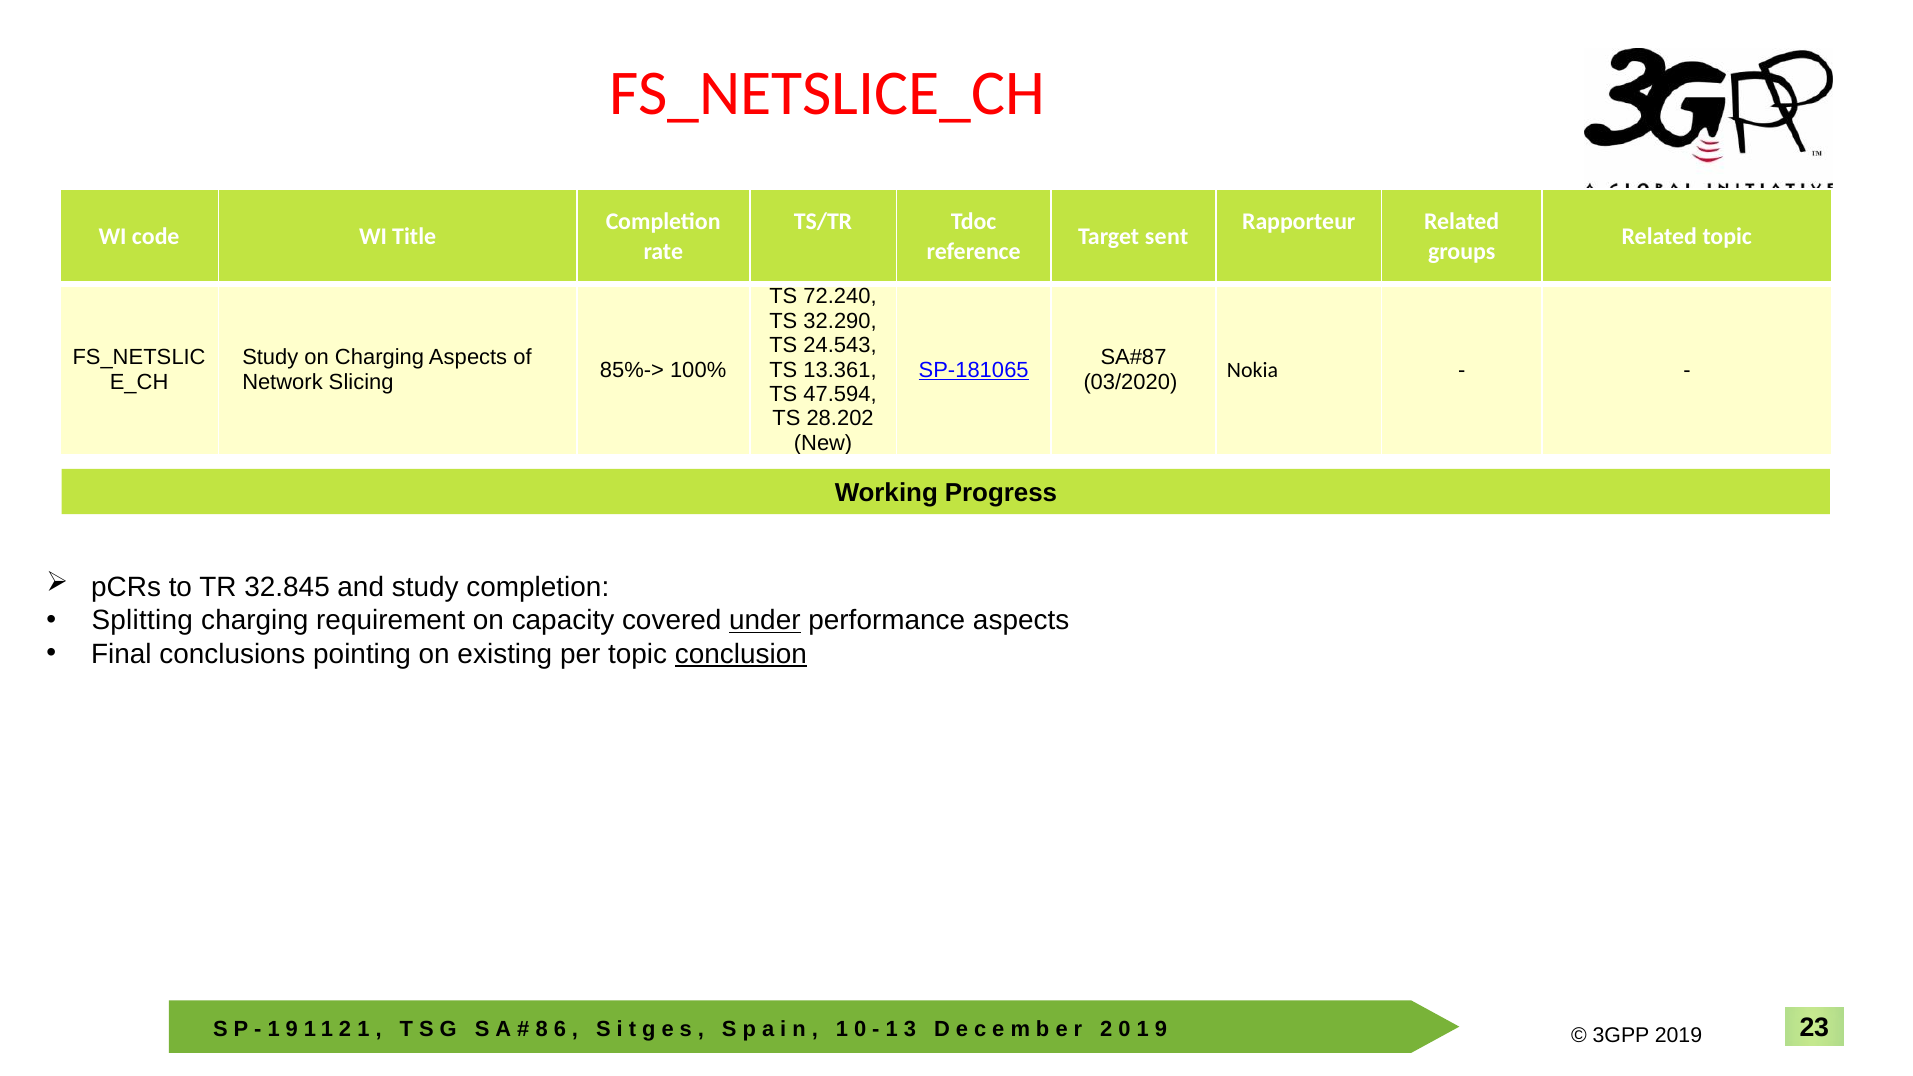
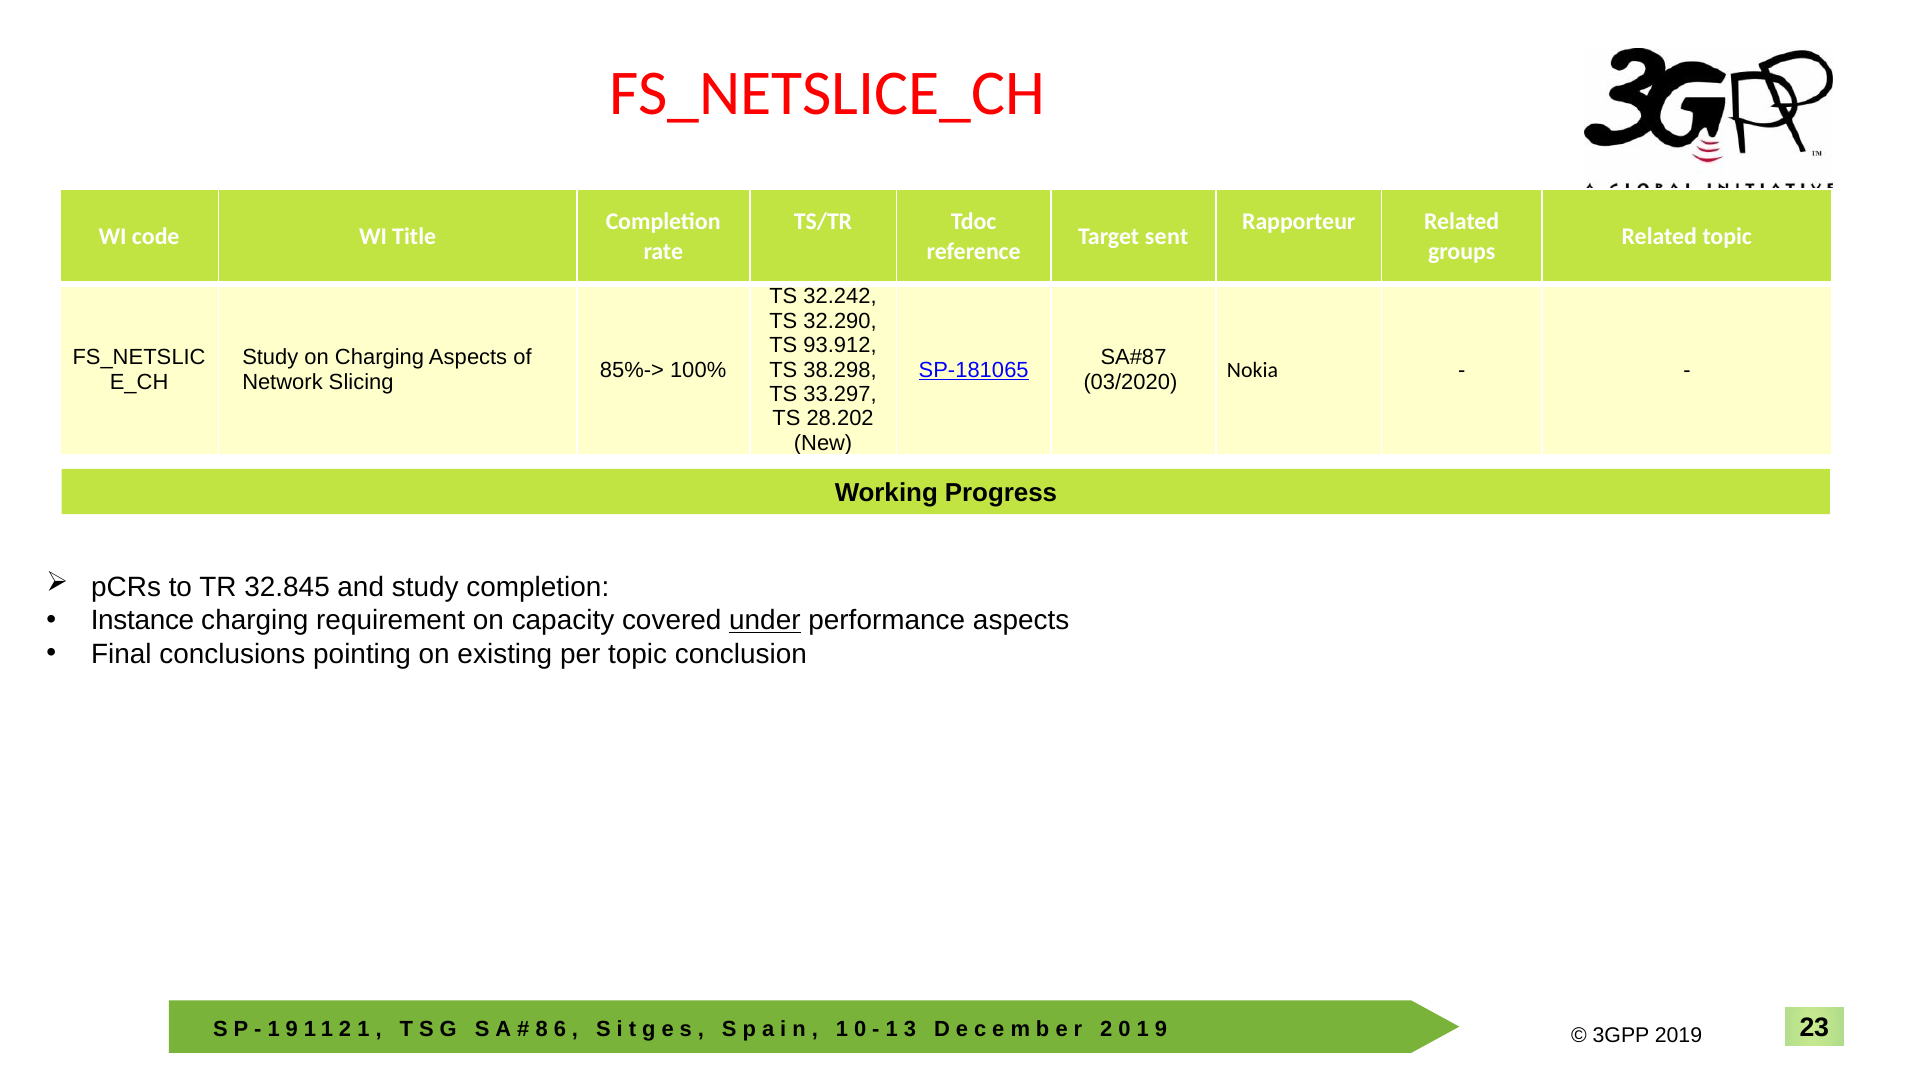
72.240: 72.240 -> 32.242
24.543: 24.543 -> 93.912
13.361: 13.361 -> 38.298
47.594: 47.594 -> 33.297
Splitting: Splitting -> Instance
conclusion underline: present -> none
